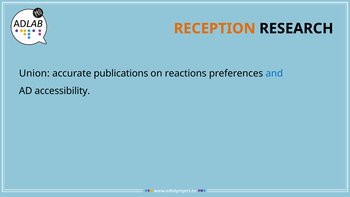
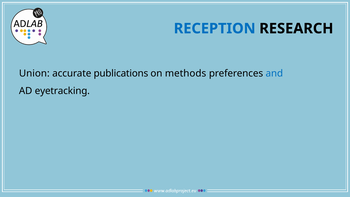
RECEPTION colour: orange -> blue
reactions: reactions -> methods
accessibility: accessibility -> eyetracking
